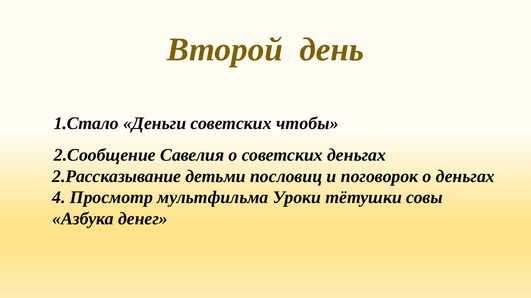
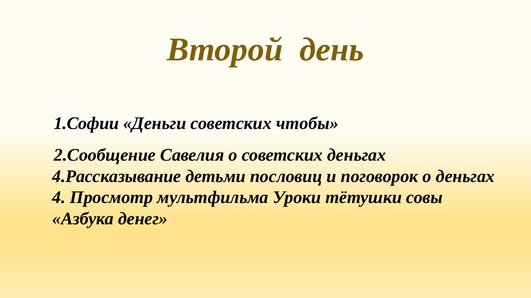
1.Стало: 1.Стало -> 1.Софии
2.Рассказывание: 2.Рассказывание -> 4.Рассказывание
